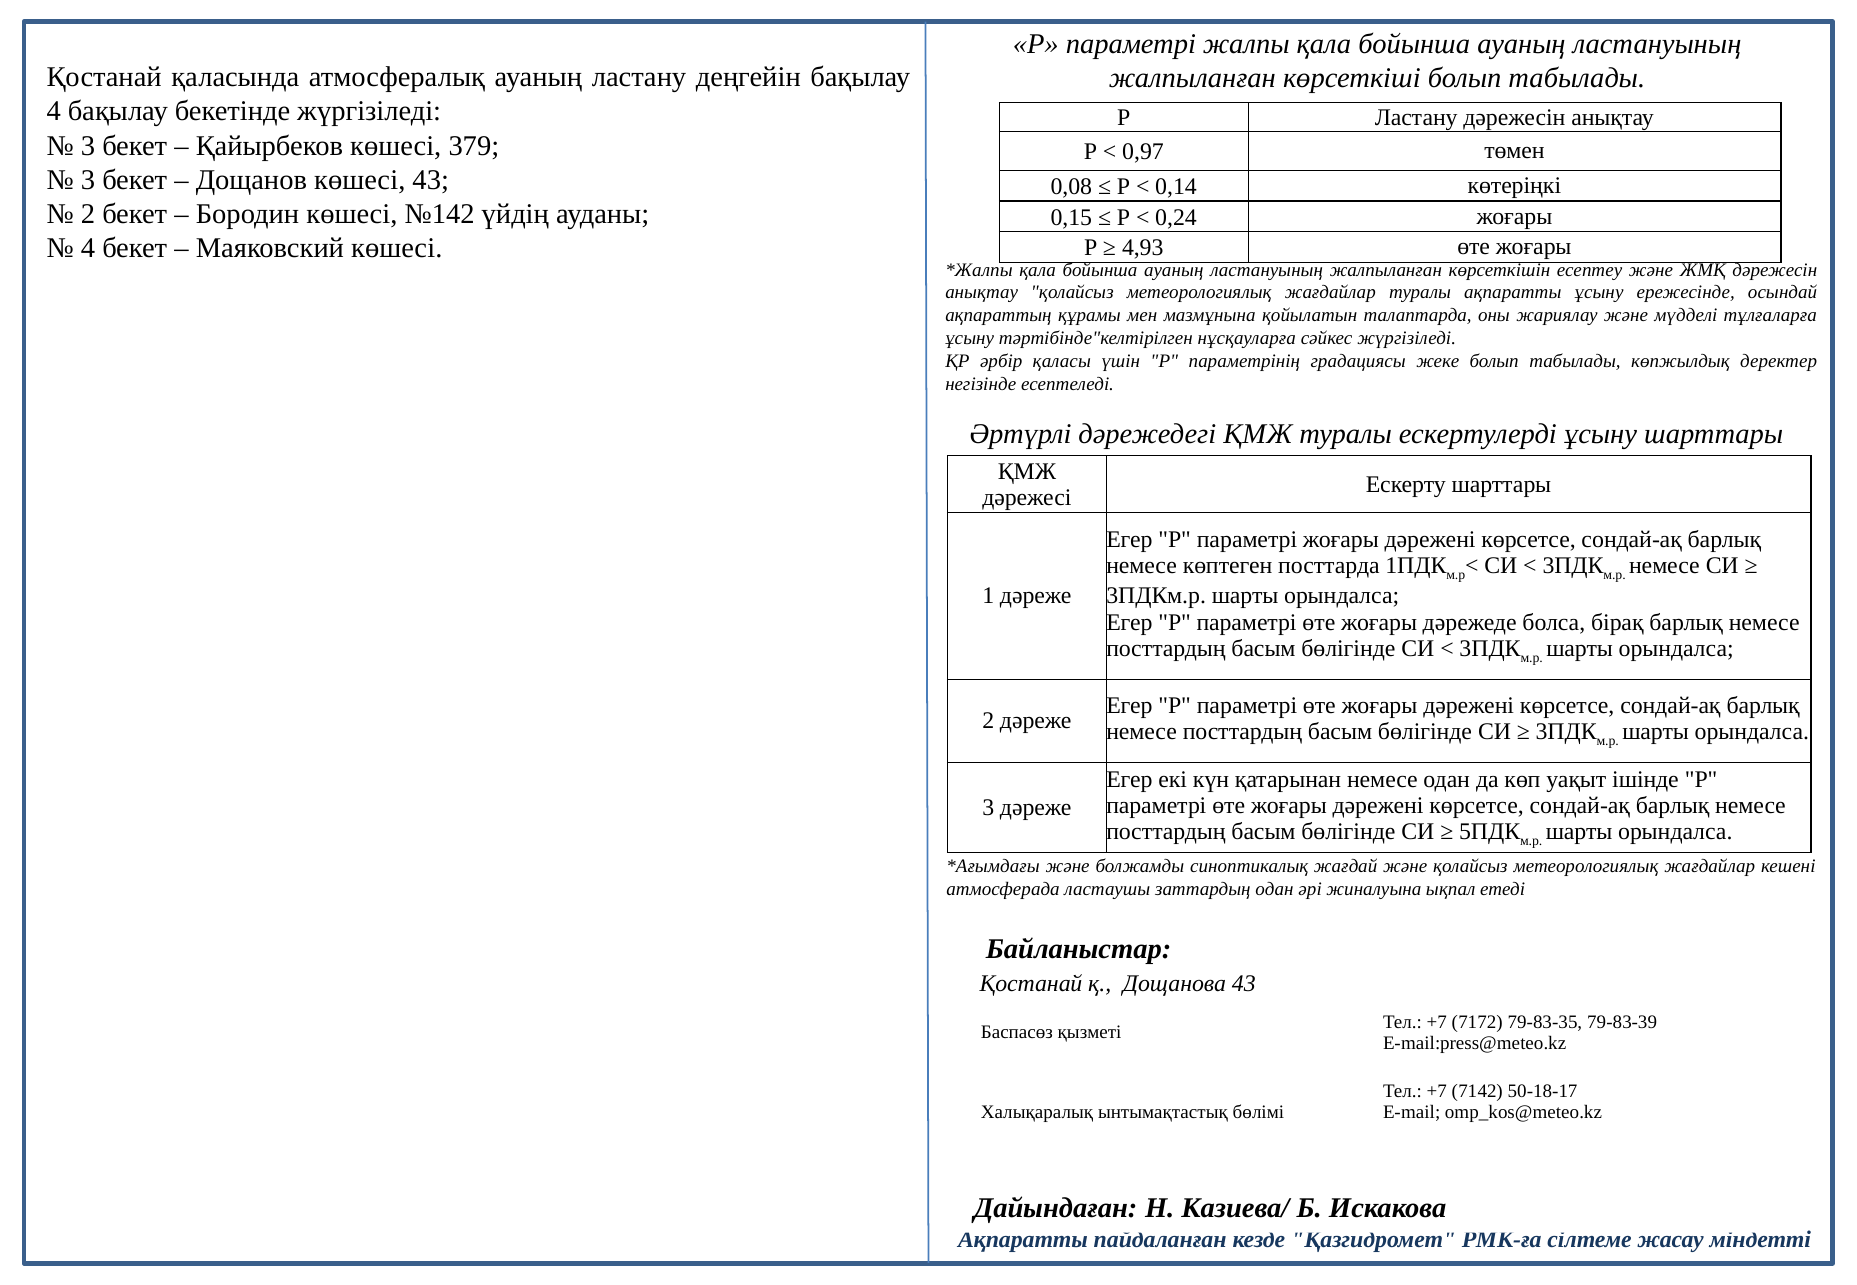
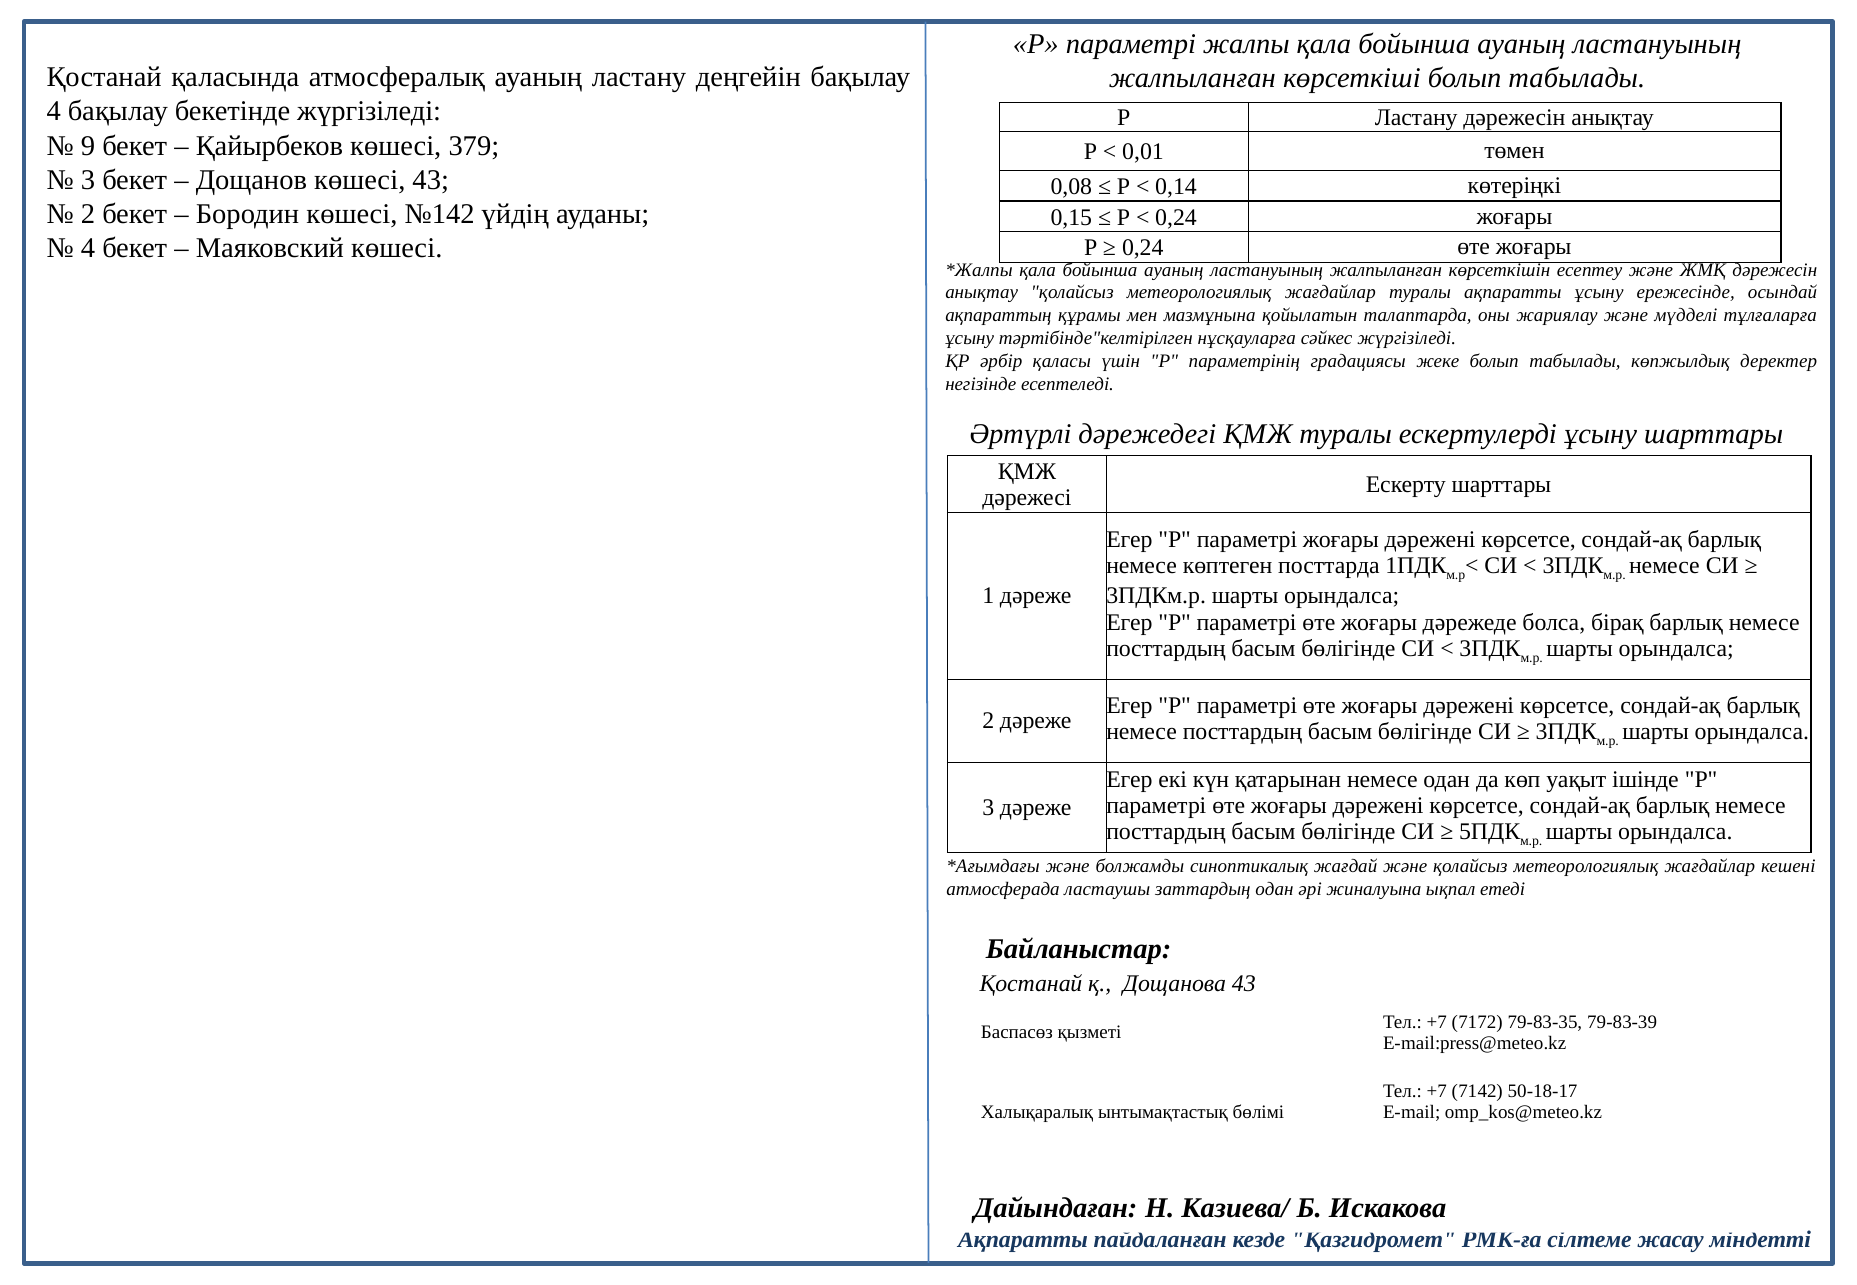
3 at (88, 146): 3 -> 9
0,97: 0,97 -> 0,01
4,93 at (1143, 248): 4,93 -> 0,24
